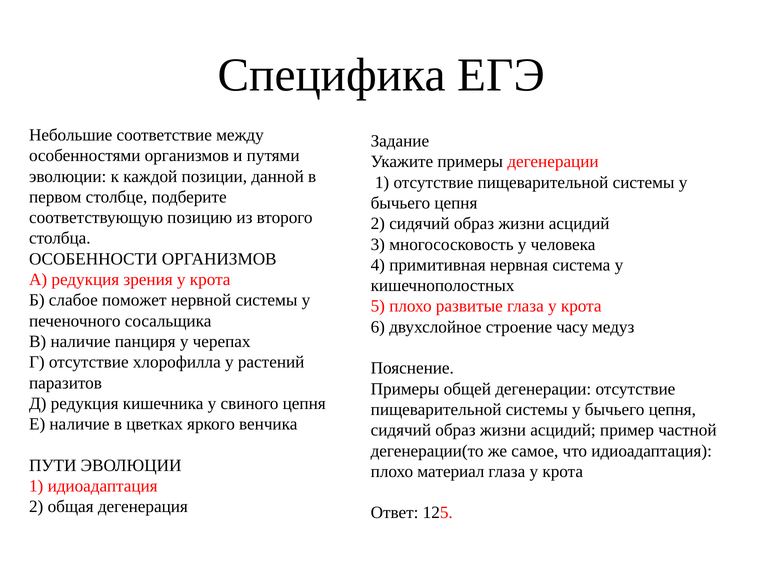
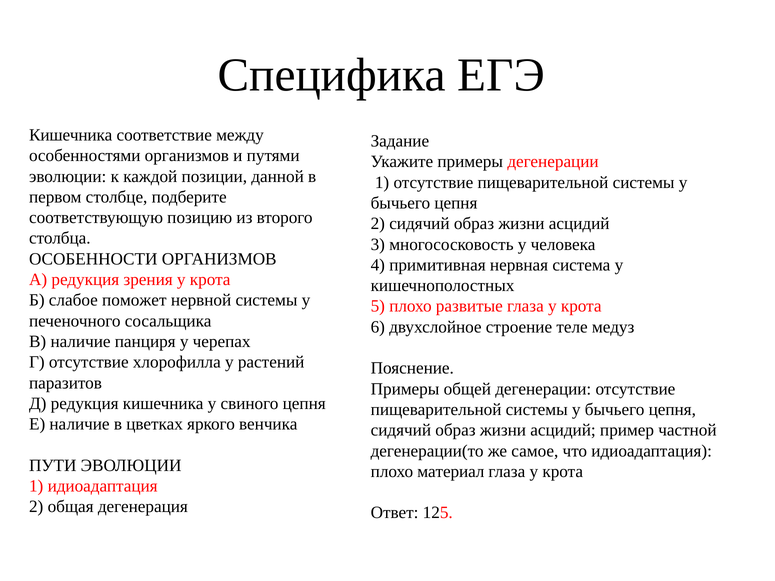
Небольшие at (71, 135): Небольшие -> Кишечника
часу: часу -> теле
